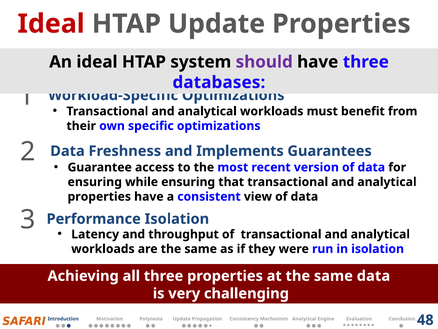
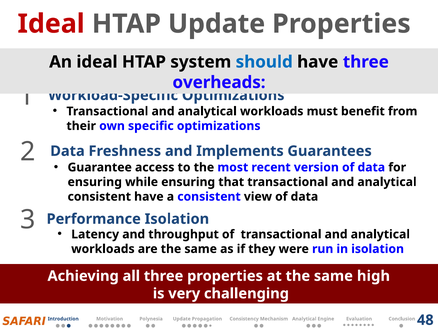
should colour: purple -> blue
databases: databases -> overheads
properties at (99, 196): properties -> consistent
same data: data -> high
